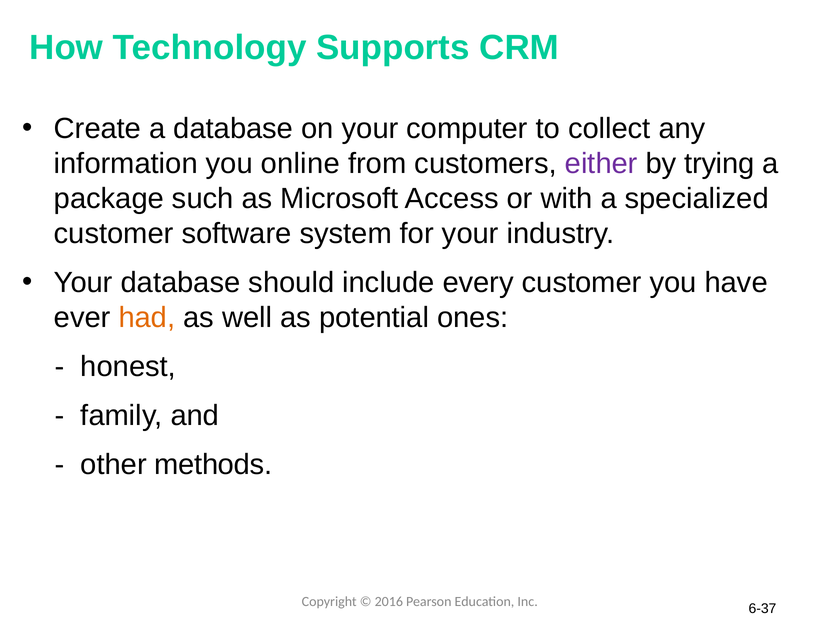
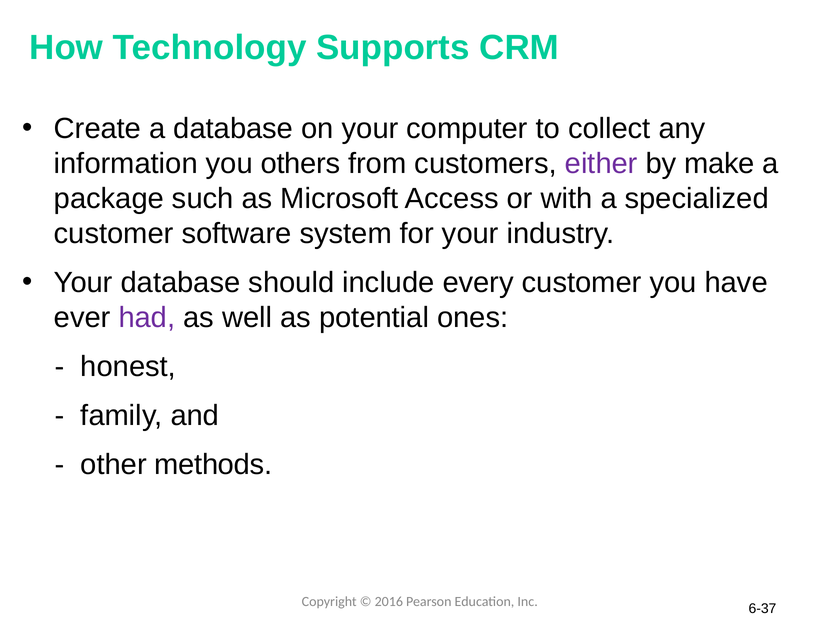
online: online -> others
trying: trying -> make
had colour: orange -> purple
